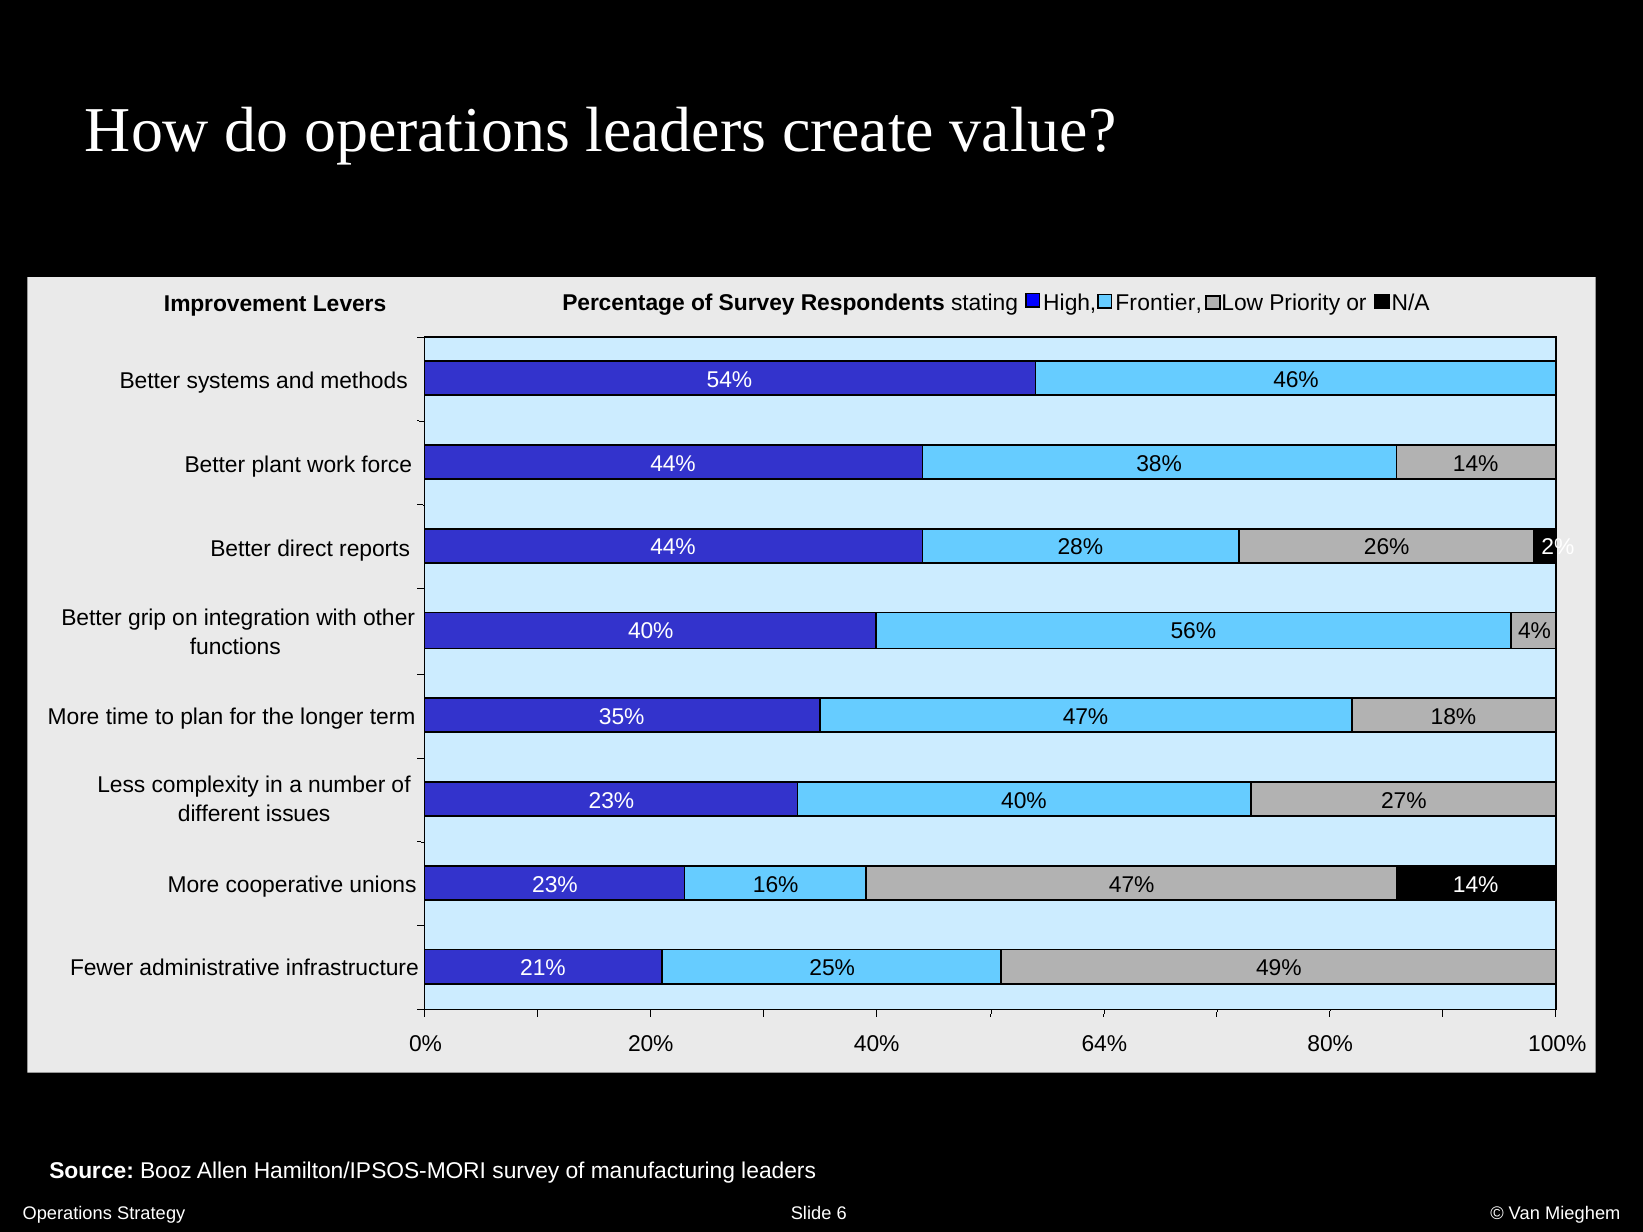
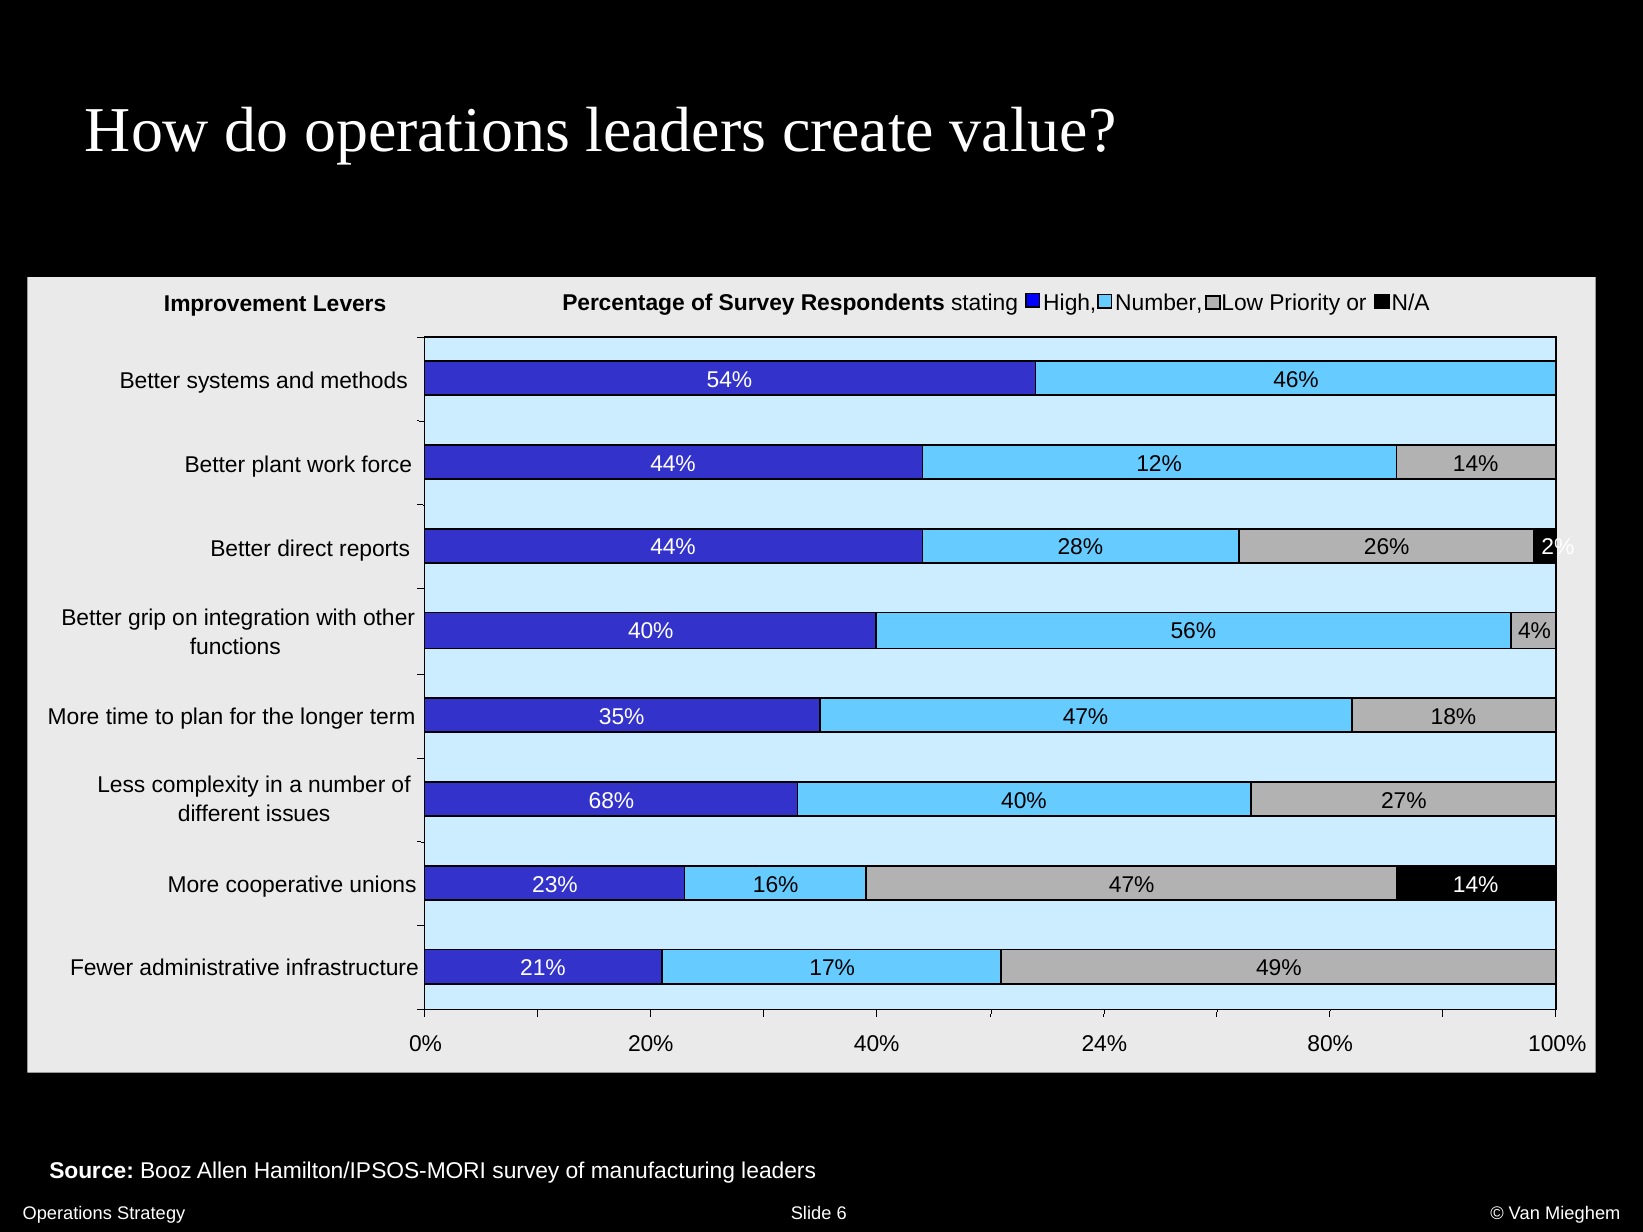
High Frontier: Frontier -> Number
38%: 38% -> 12%
23% at (611, 801): 23% -> 68%
25%: 25% -> 17%
64%: 64% -> 24%
